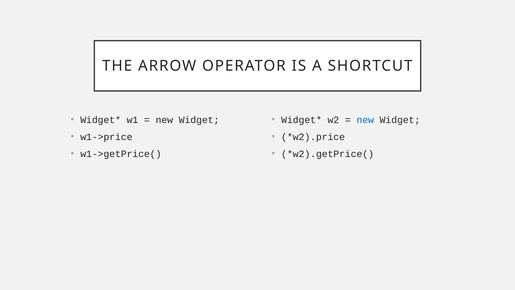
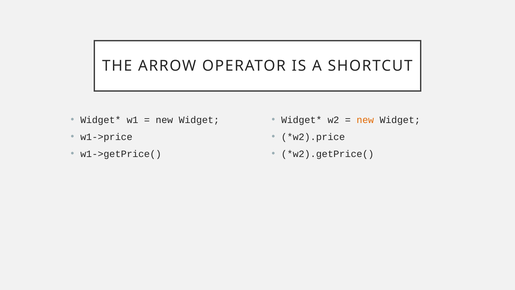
new at (365, 120) colour: blue -> orange
